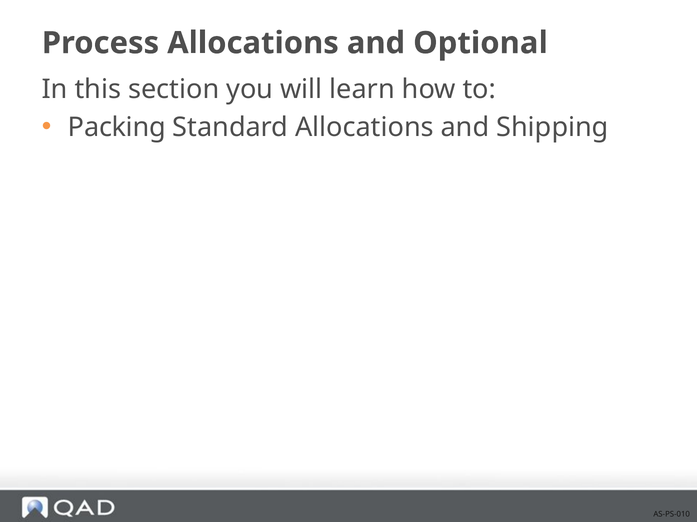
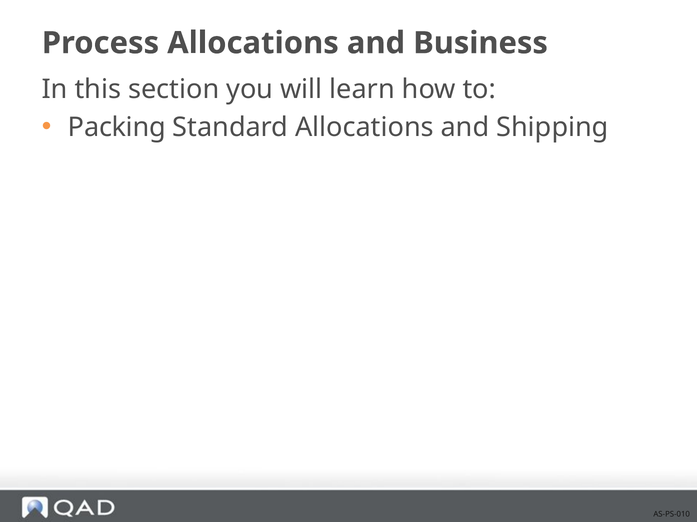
Optional: Optional -> Business
